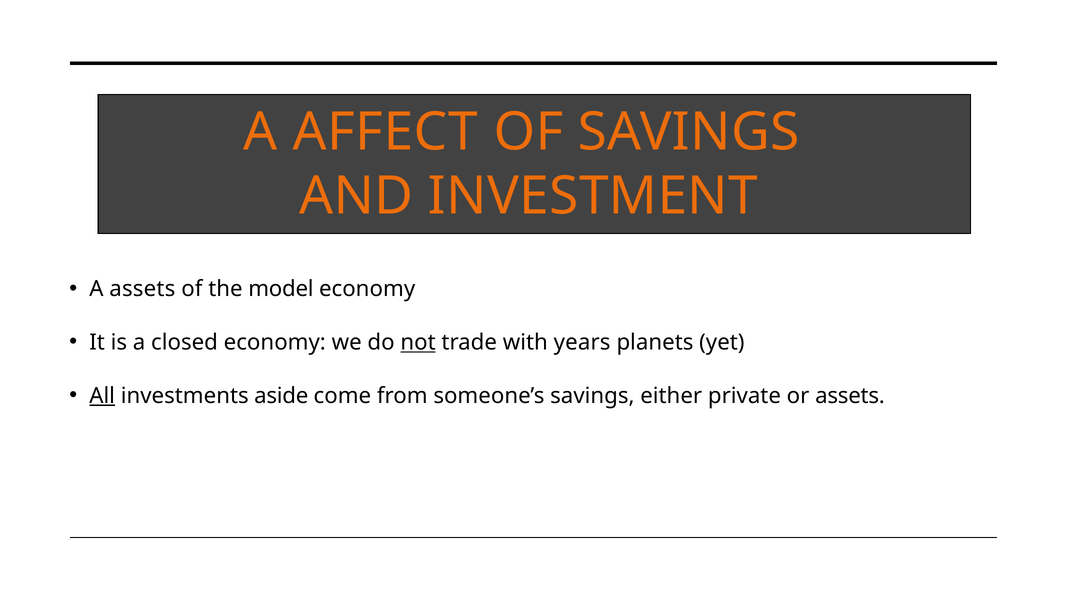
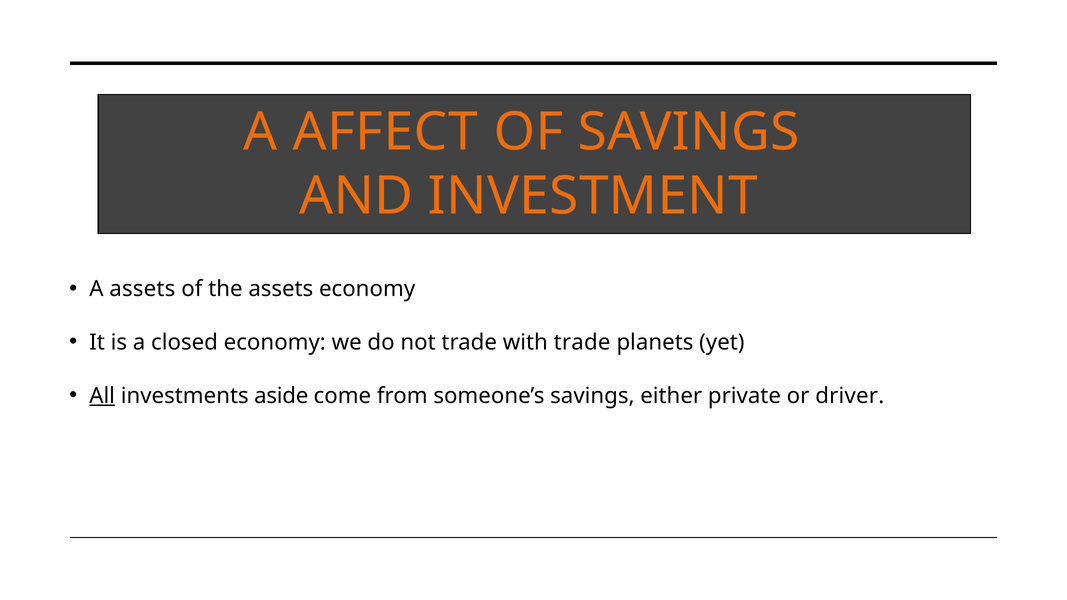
the model: model -> assets
not underline: present -> none
with years: years -> trade
or assets: assets -> driver
